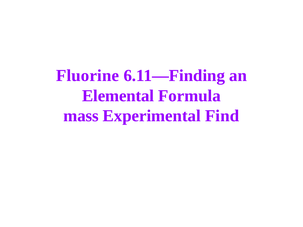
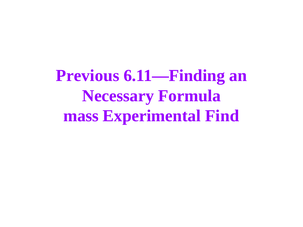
Fluorine: Fluorine -> Previous
Elemental: Elemental -> Necessary
